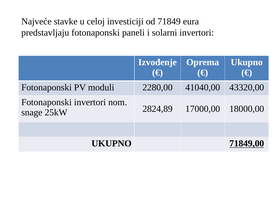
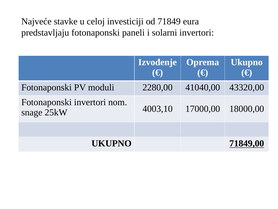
2824,89: 2824,89 -> 4003,10
